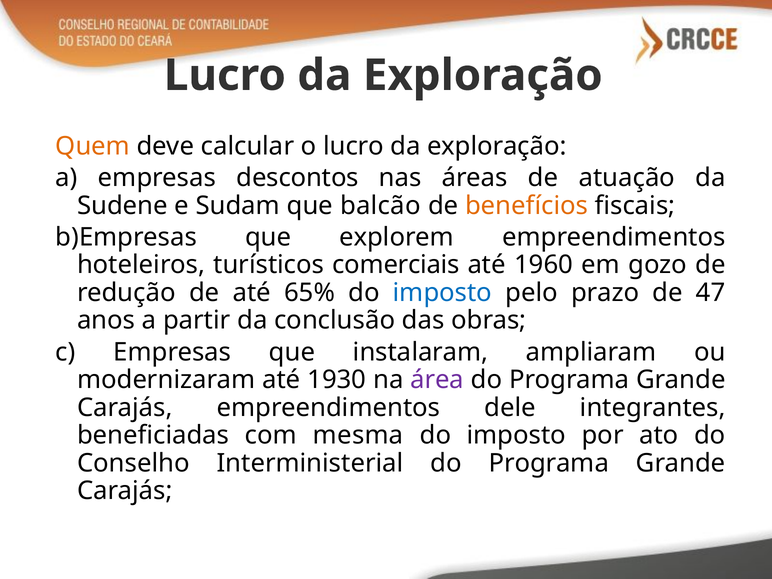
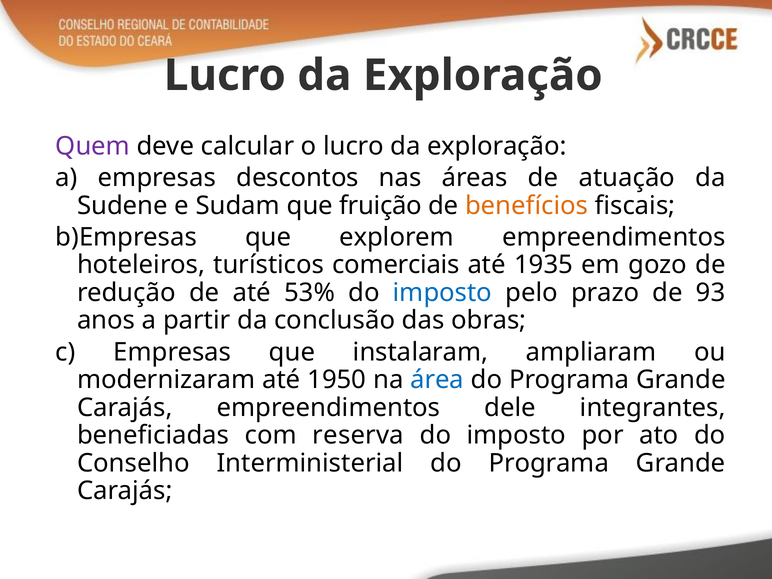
Quem colour: orange -> purple
balcão: balcão -> fruição
1960: 1960 -> 1935
65%: 65% -> 53%
47: 47 -> 93
1930: 1930 -> 1950
área colour: purple -> blue
mesma: mesma -> reserva
